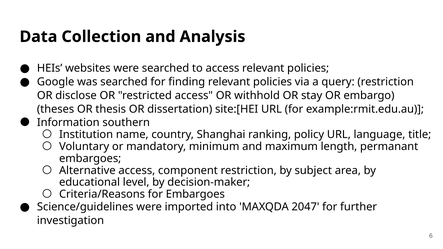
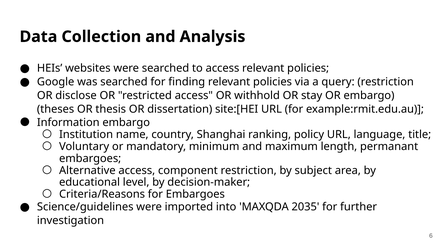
Information southern: southern -> embargo
2047: 2047 -> 2035
